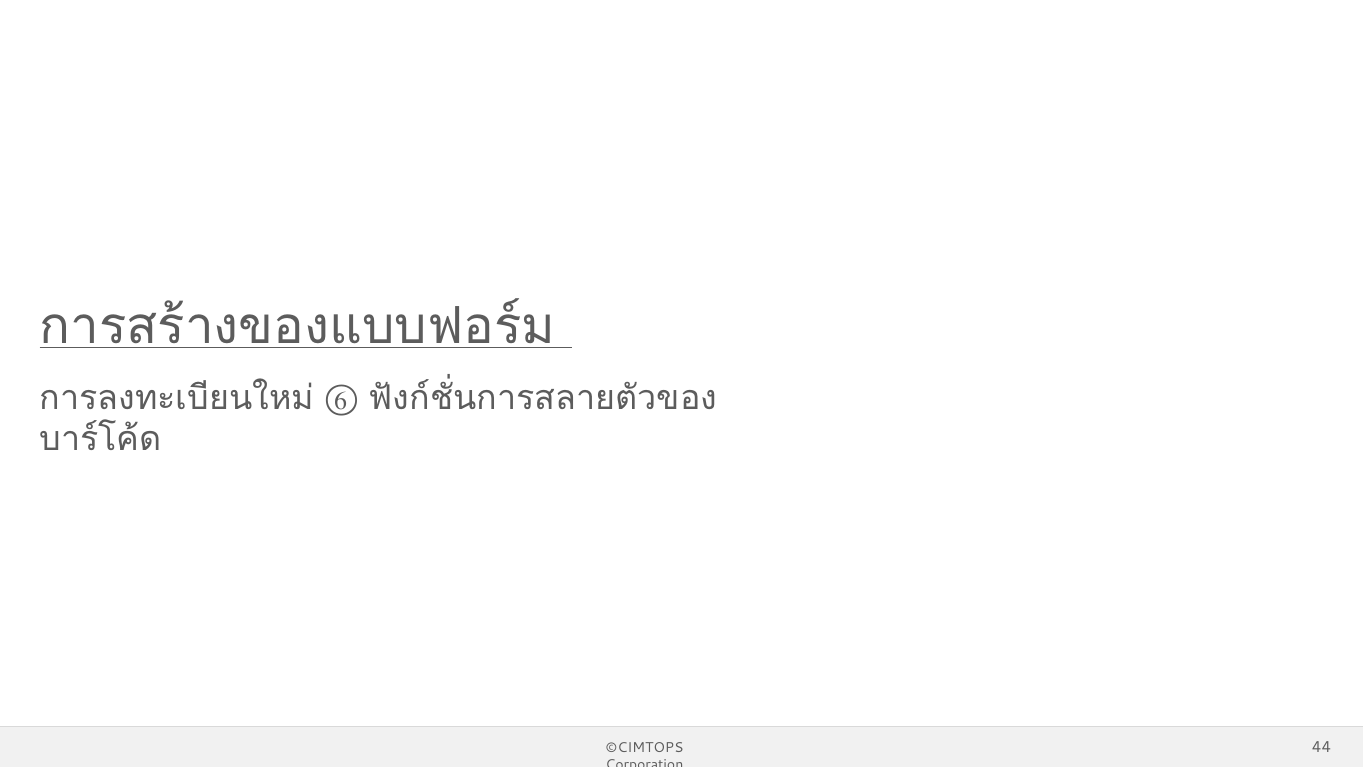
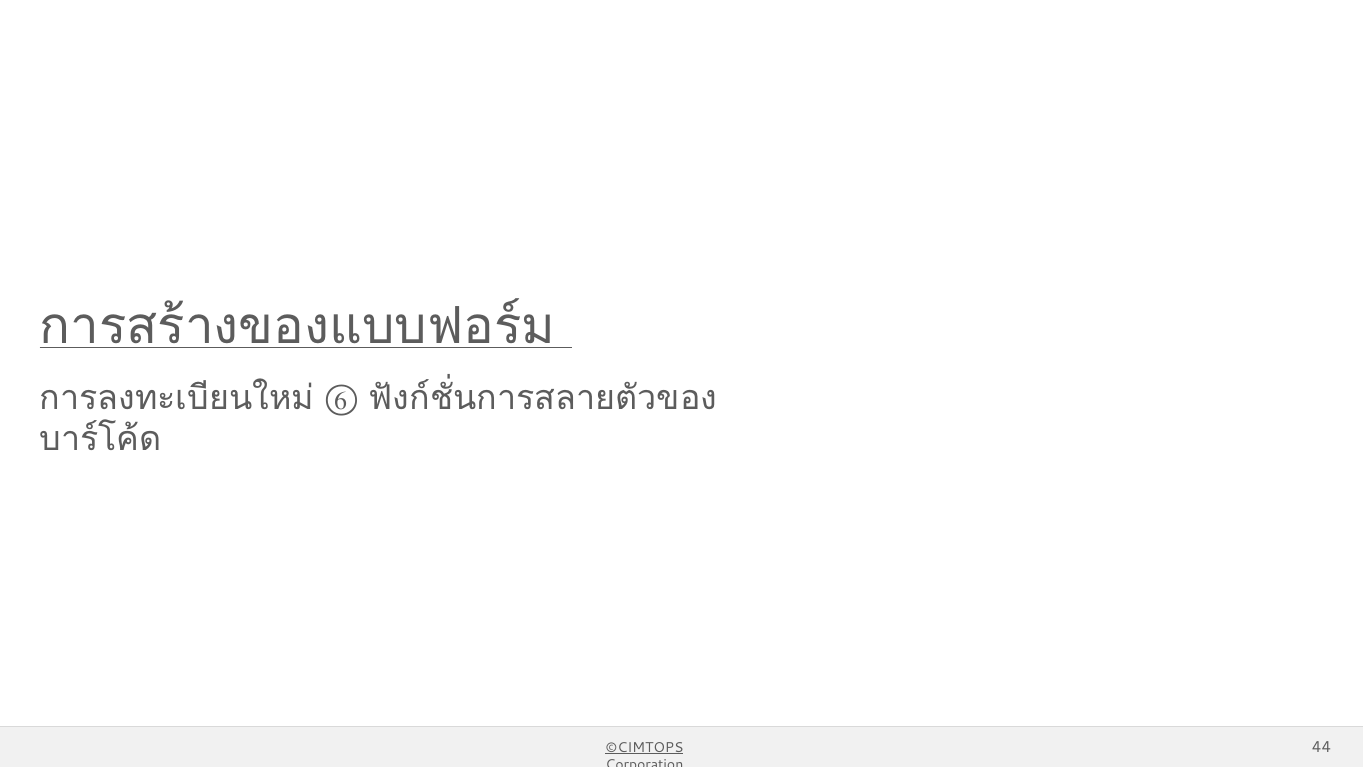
©CIMTOPS underline: none -> present
